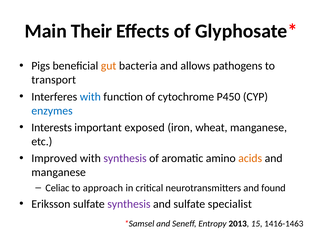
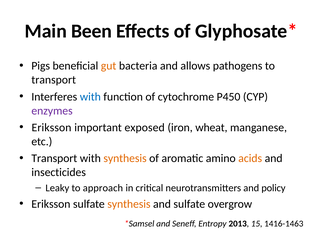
Their: Their -> Been
enzymes colour: blue -> purple
Interests at (52, 127): Interests -> Eriksson
Improved at (54, 158): Improved -> Transport
synthesis at (125, 158) colour: purple -> orange
manganese at (59, 172): manganese -> insecticides
Celiac: Celiac -> Leaky
found: found -> policy
synthesis at (129, 204) colour: purple -> orange
specialist: specialist -> overgrow
